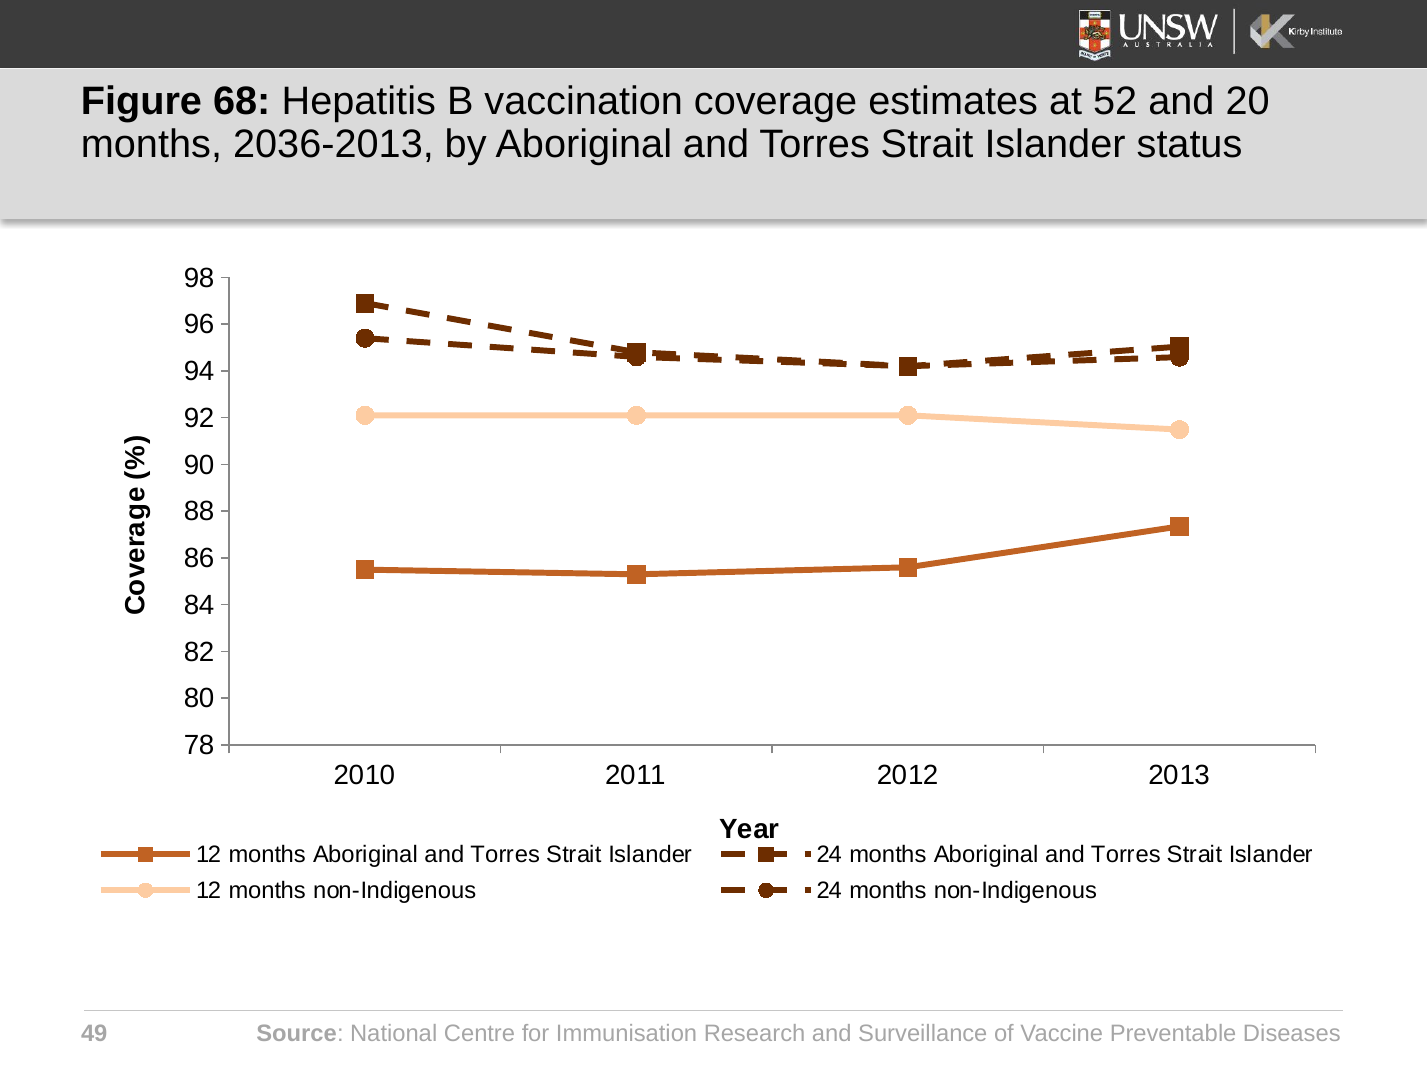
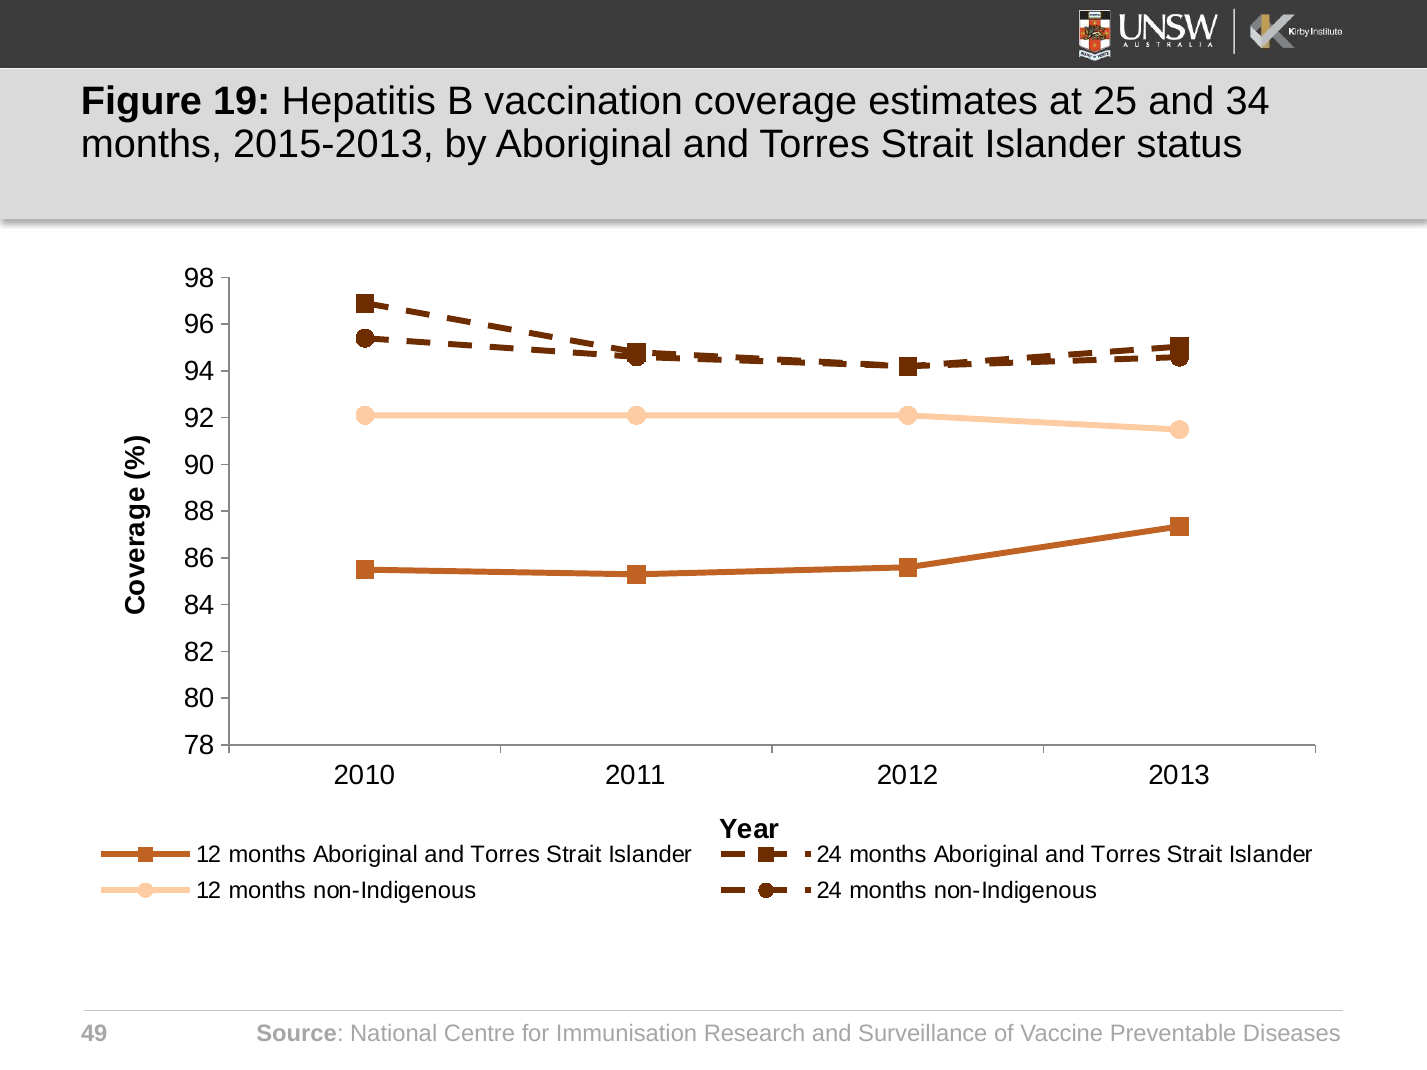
68: 68 -> 19
52: 52 -> 25
20: 20 -> 34
2036-2013: 2036-2013 -> 2015-2013
